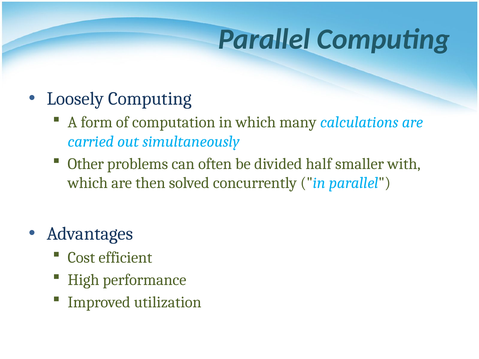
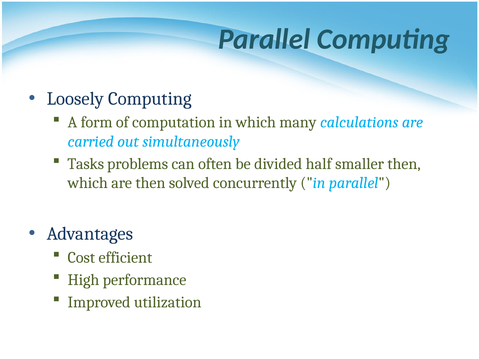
Other: Other -> Tasks
smaller with: with -> then
